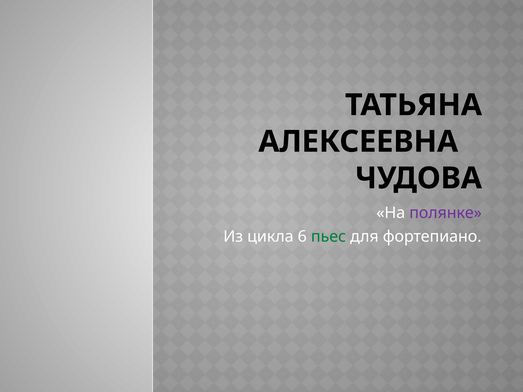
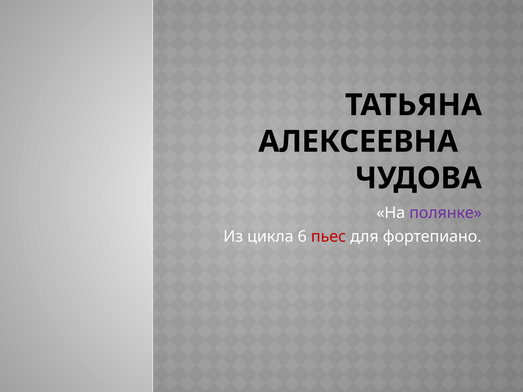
пьес colour: green -> red
